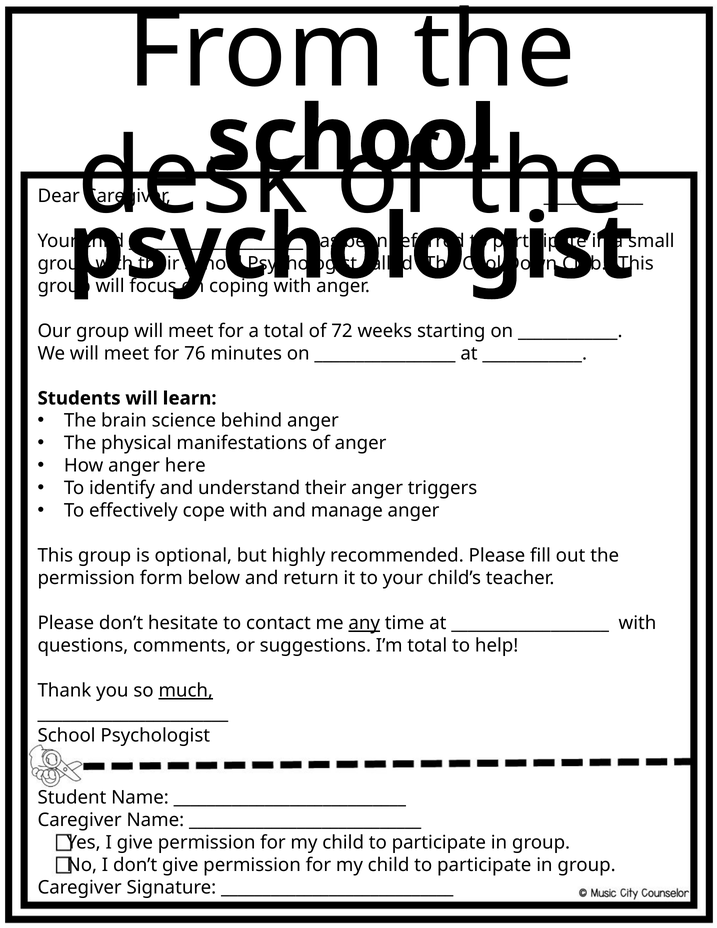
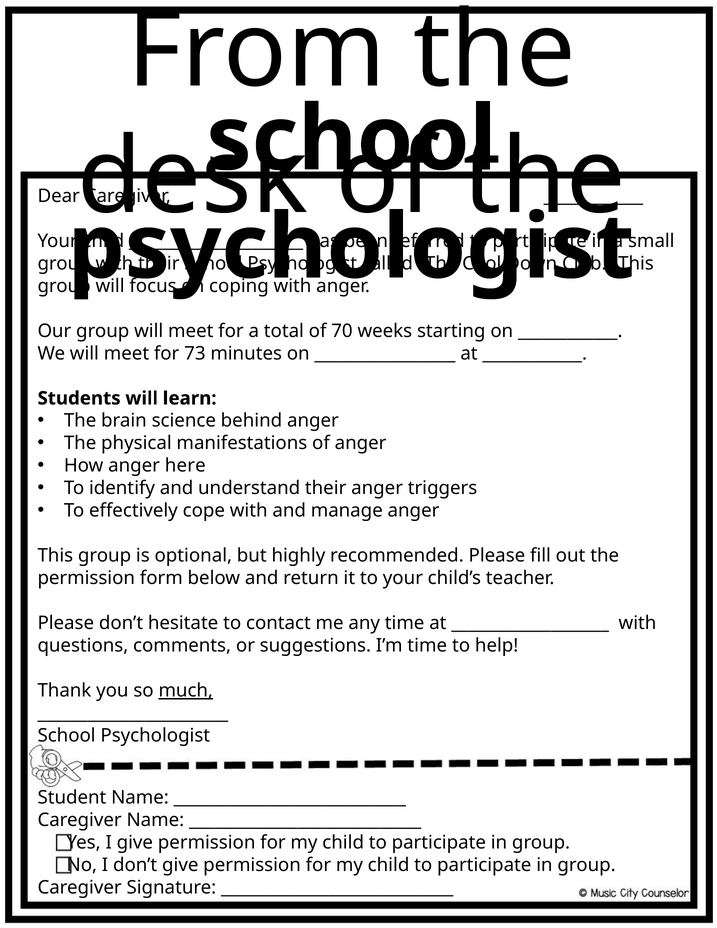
72: 72 -> 70
76: 76 -> 73
any underline: present -> none
I’m total: total -> time
